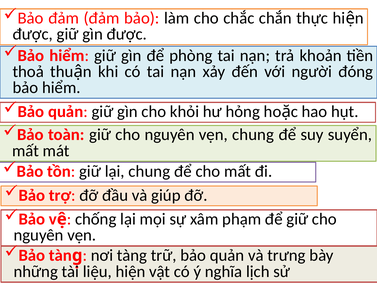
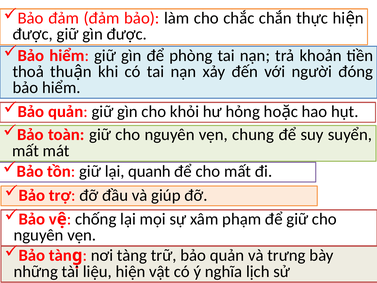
lại chung: chung -> quanh
